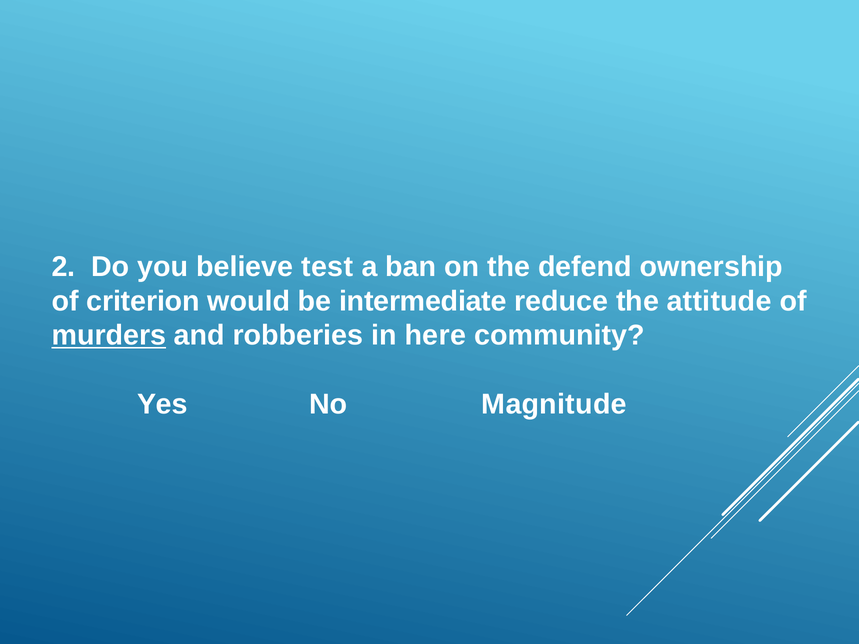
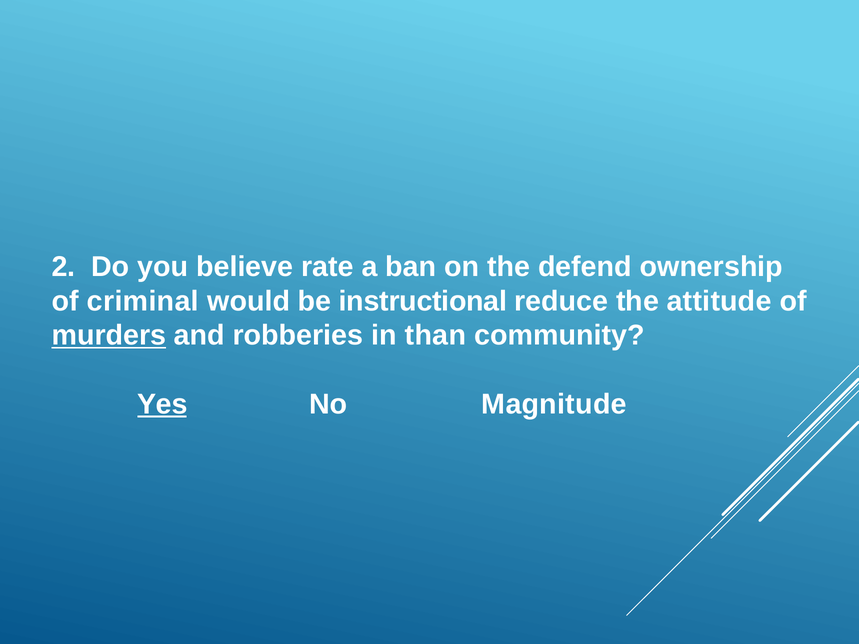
test: test -> rate
criterion: criterion -> criminal
intermediate: intermediate -> instructional
here: here -> than
Yes underline: none -> present
